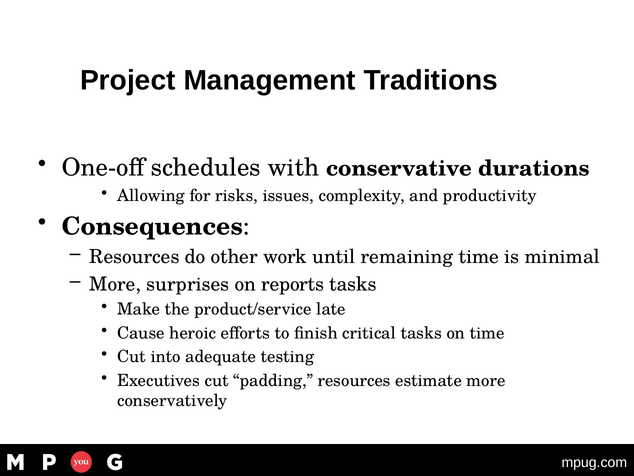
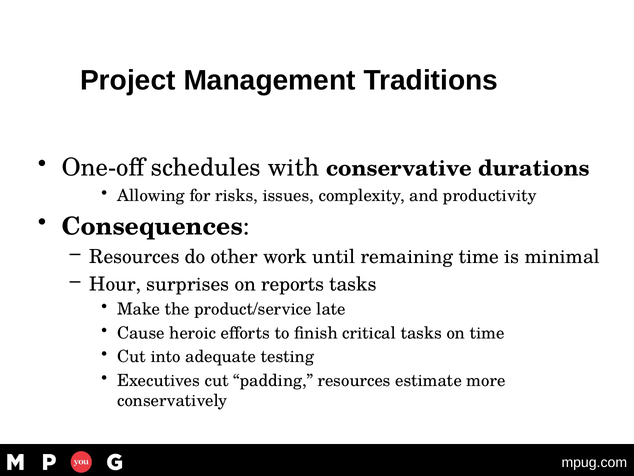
More at (115, 284): More -> Hour
